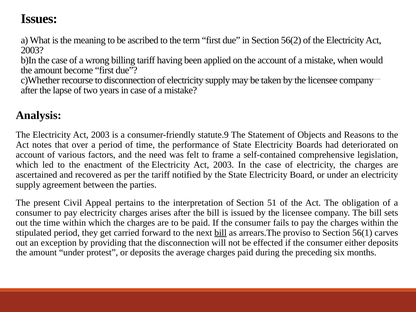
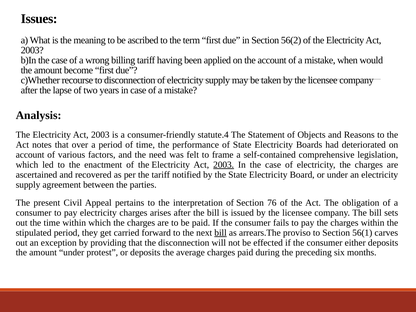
statute.9: statute.9 -> statute.4
2003 at (224, 165) underline: none -> present
51: 51 -> 76
